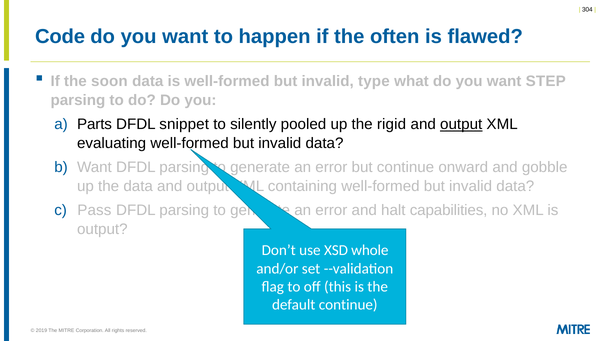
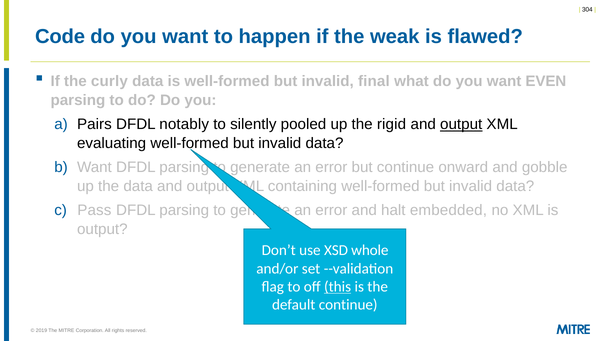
often: often -> weak
soon: soon -> curly
type: type -> final
STEP: STEP -> EVEN
Parts: Parts -> Pairs
snippet: snippet -> notably
capabilities: capabilities -> embedded
this underline: none -> present
